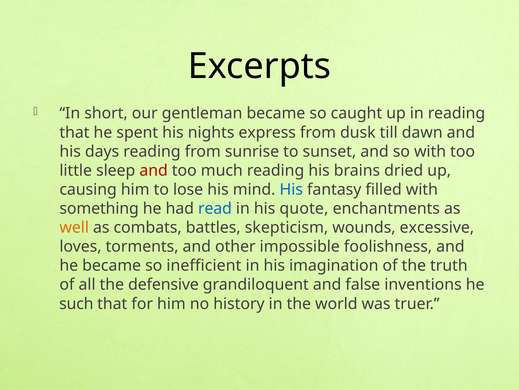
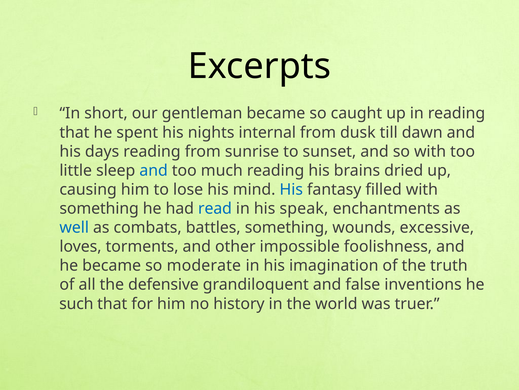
express: express -> internal
and at (154, 170) colour: red -> blue
quote: quote -> speak
well colour: orange -> blue
battles skepticism: skepticism -> something
inefficient: inefficient -> moderate
